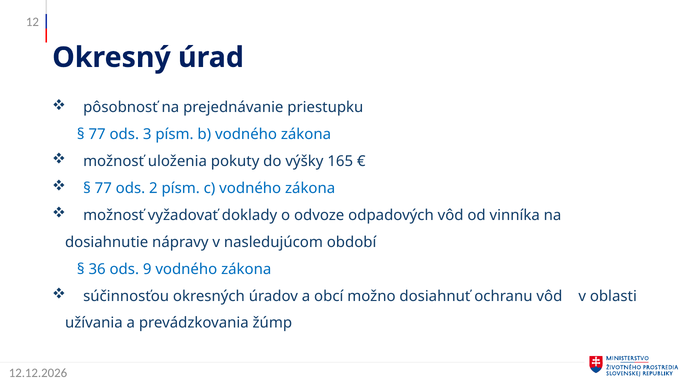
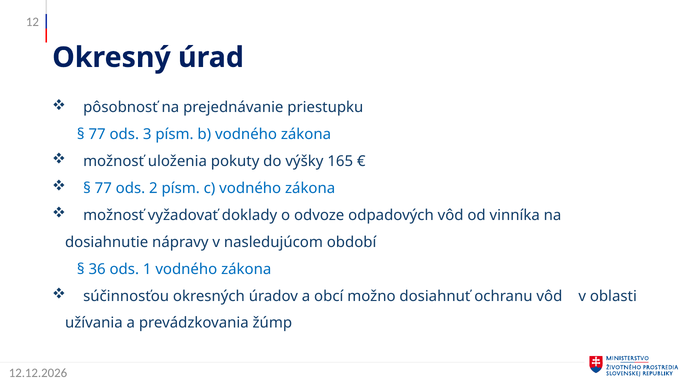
9: 9 -> 1
